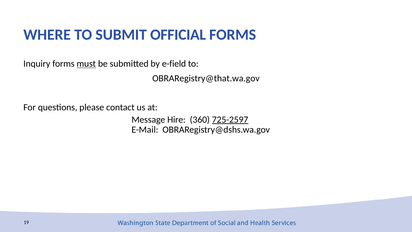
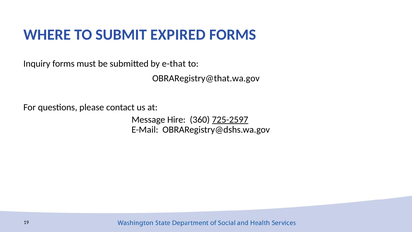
OFFICIAL: OFFICIAL -> EXPIRED
must underline: present -> none
e-field: e-field -> e-that
